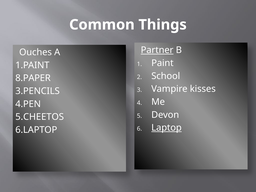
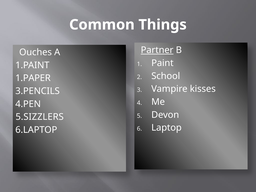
8.PAPER: 8.PAPER -> 1.PAPER
5.CHEETOS: 5.CHEETOS -> 5.SIZZLERS
Laptop underline: present -> none
